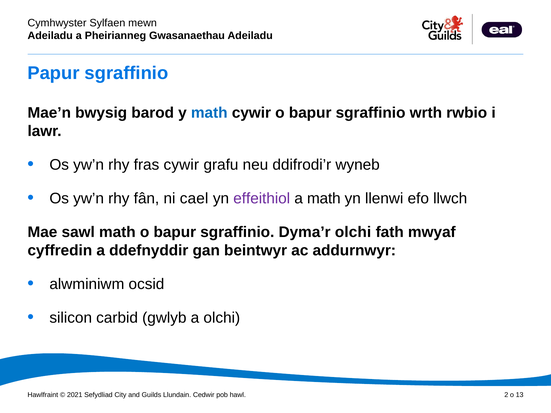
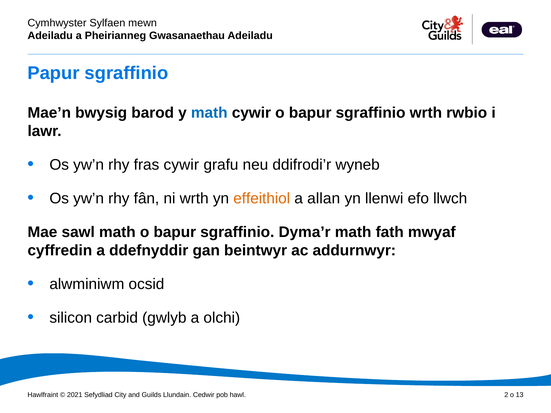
ni cael: cael -> wrth
effeithiol colour: purple -> orange
a math: math -> allan
Dyma’r olchi: olchi -> math
